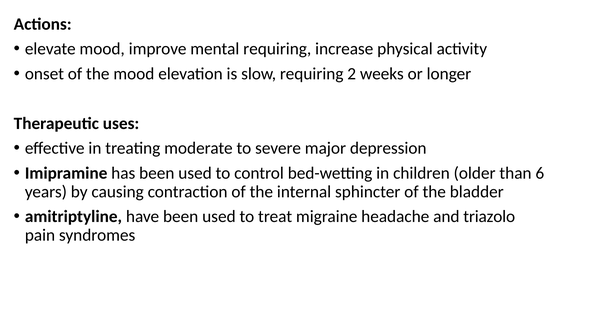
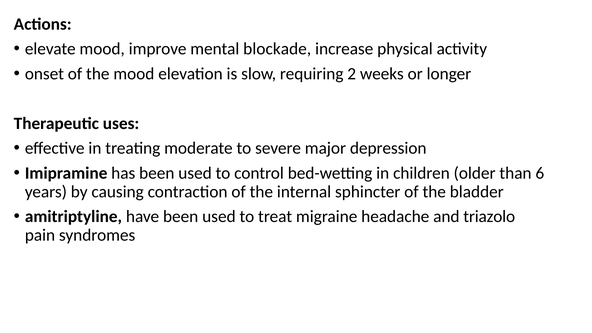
mental requiring: requiring -> blockade
